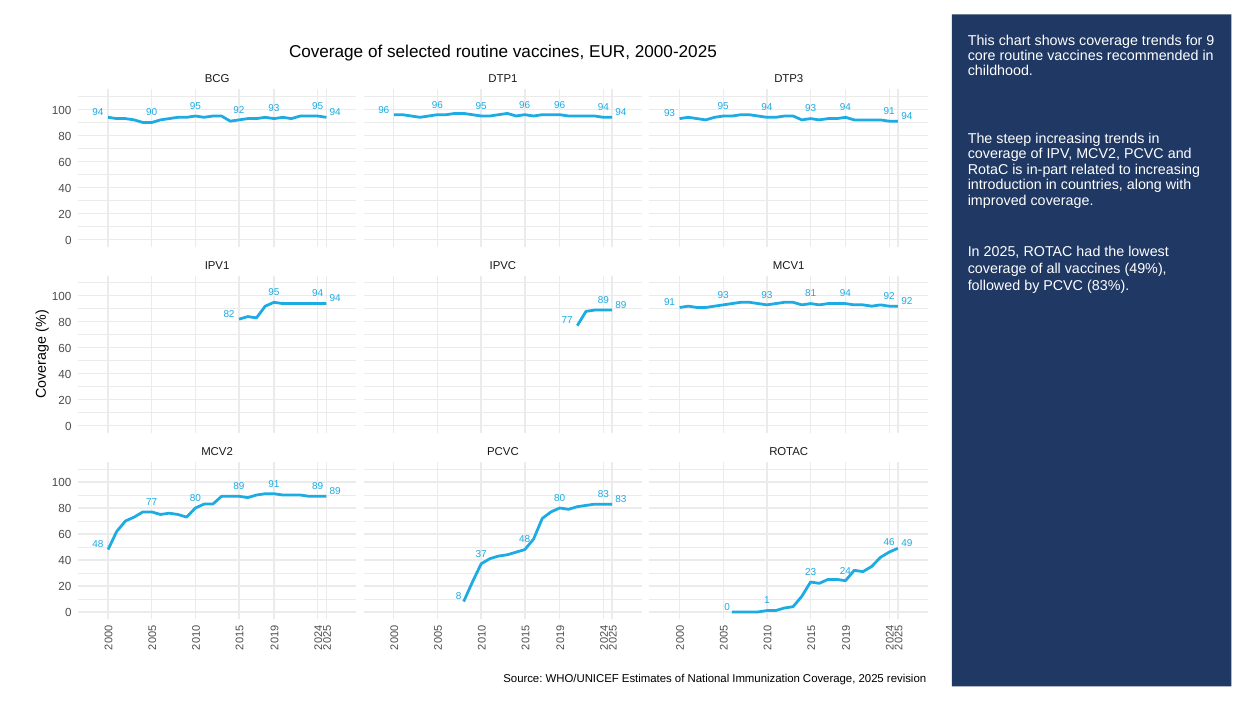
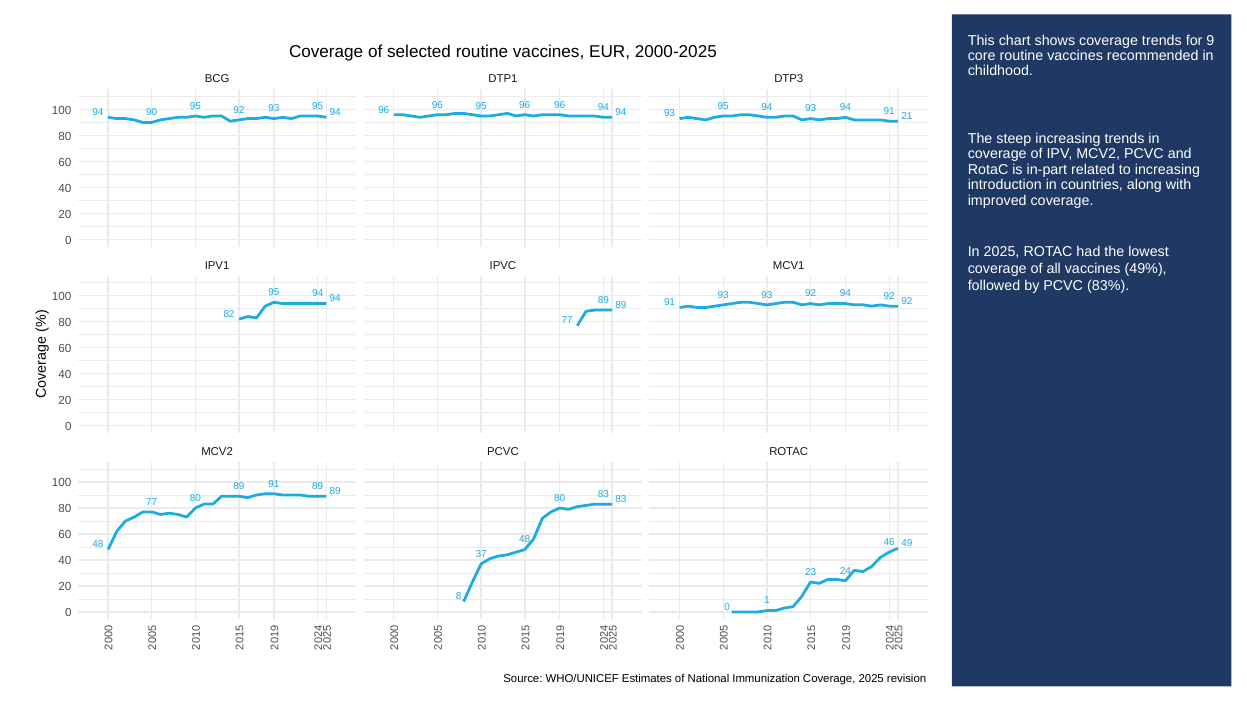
94 at (907, 116): 94 -> 21
93 81: 81 -> 92
